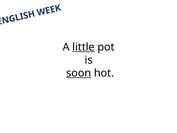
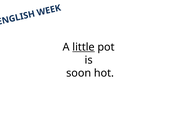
soon underline: present -> none
